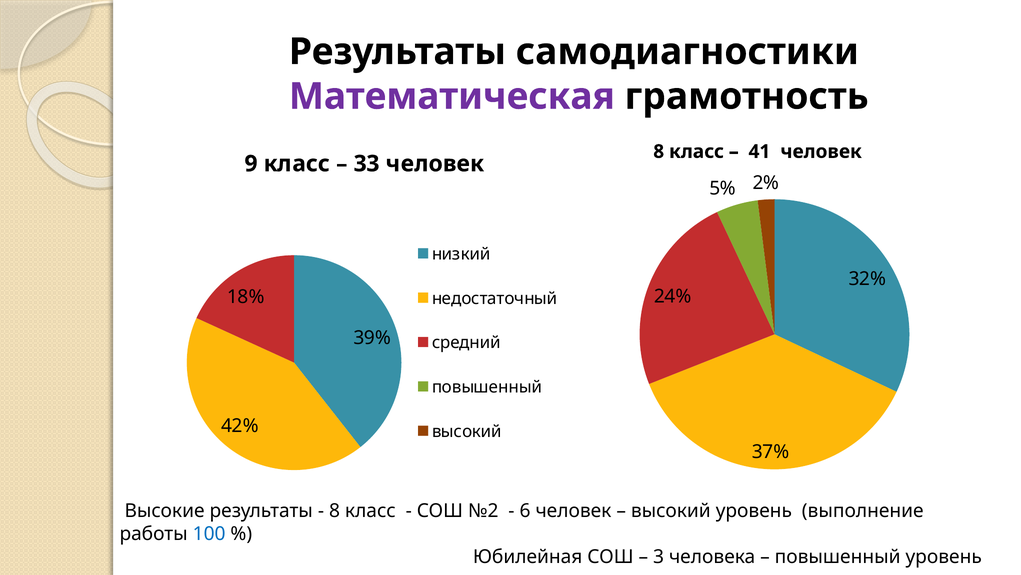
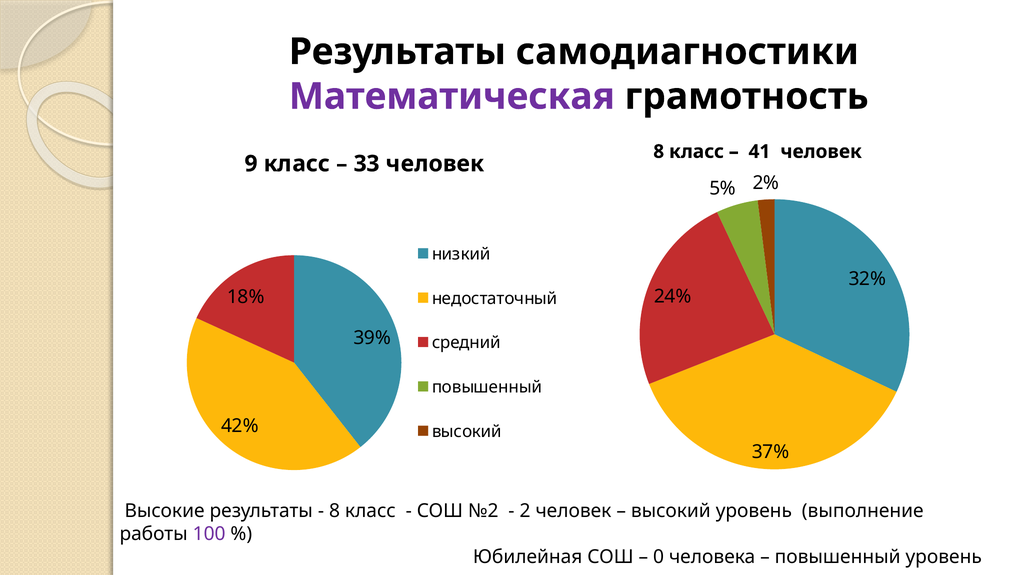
6: 6 -> 2
100 colour: blue -> purple
3: 3 -> 0
